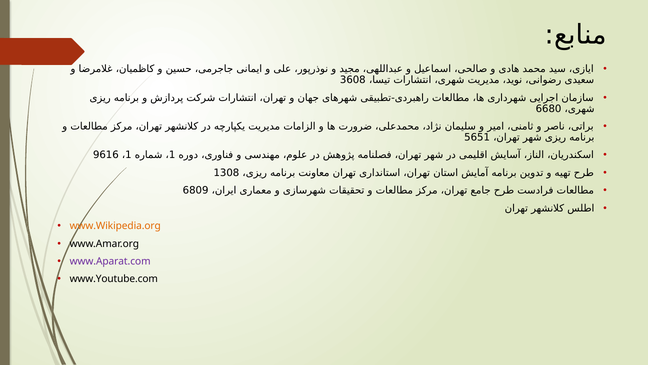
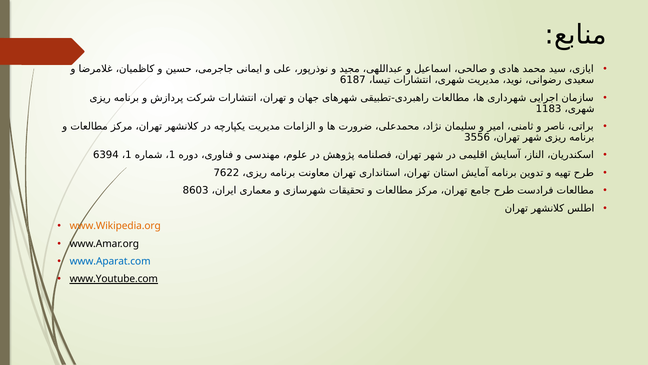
3608: 3608 -> 6187
6680: 6680 -> 1183
5651: 5651 -> 3556
9616: 9616 -> 6394
1308: 1308 -> 7622
6809: 6809 -> 8603
www.Aparat.com colour: purple -> blue
www.Youtube.com underline: none -> present
